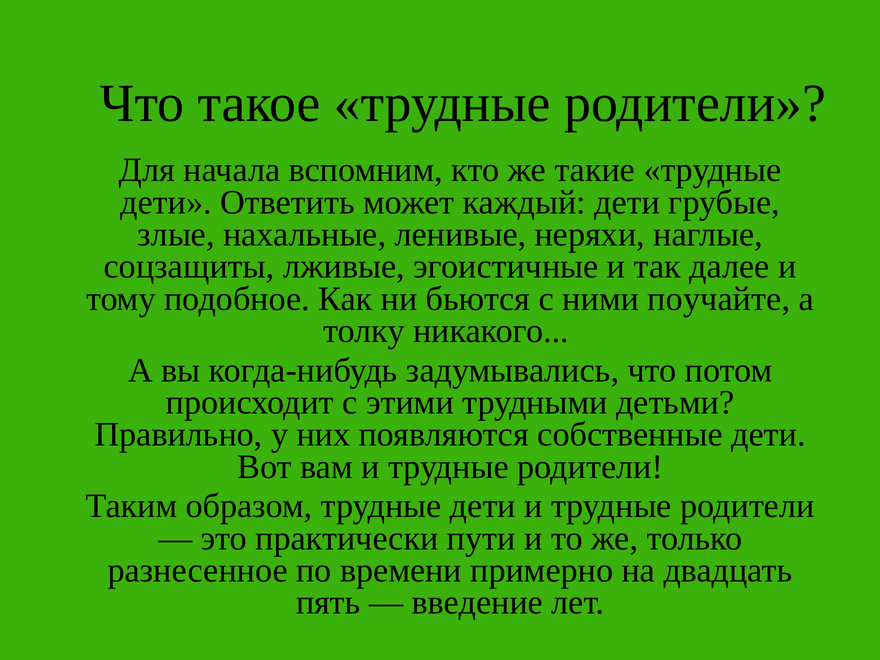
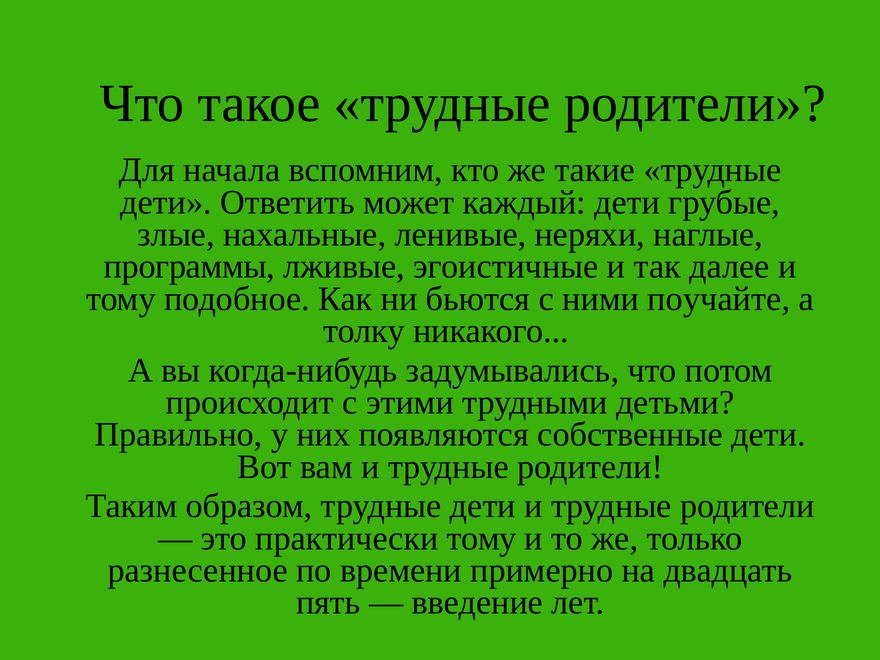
соцзащиты: соцзащиты -> программы
практически пути: пути -> тому
